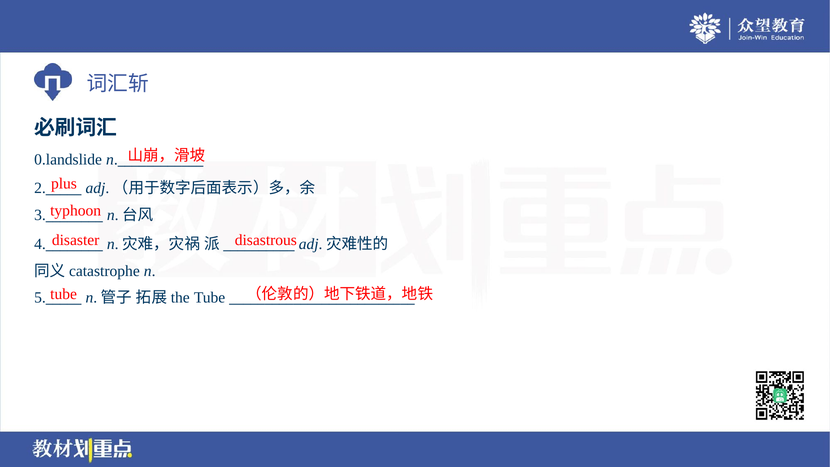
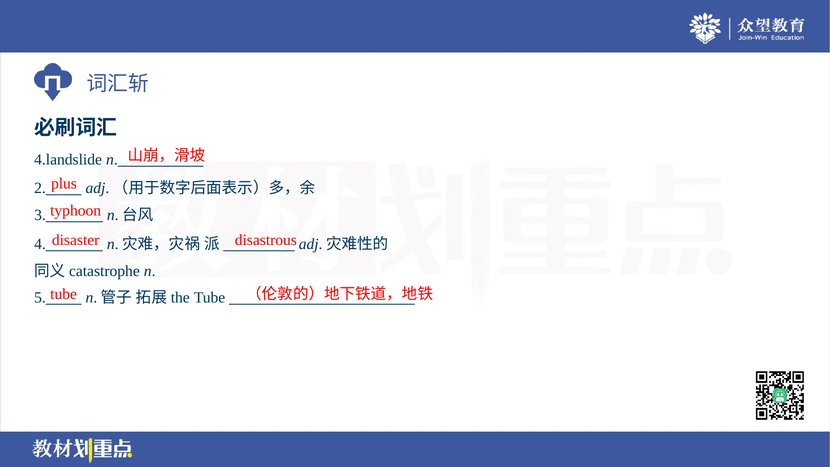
0.landslide: 0.landslide -> 4.landslide
